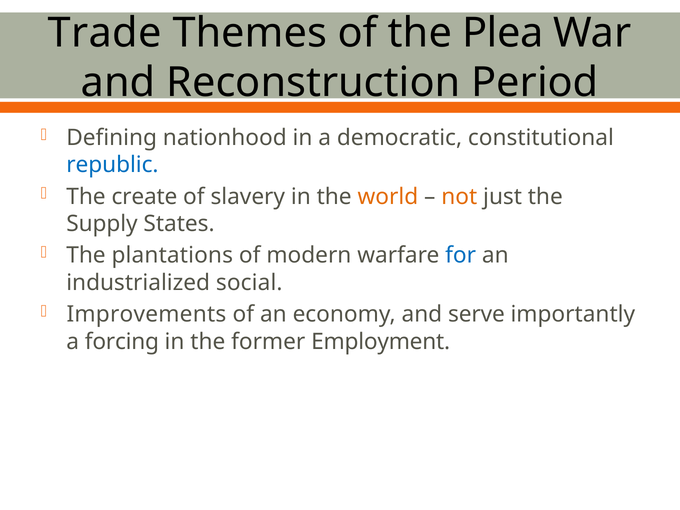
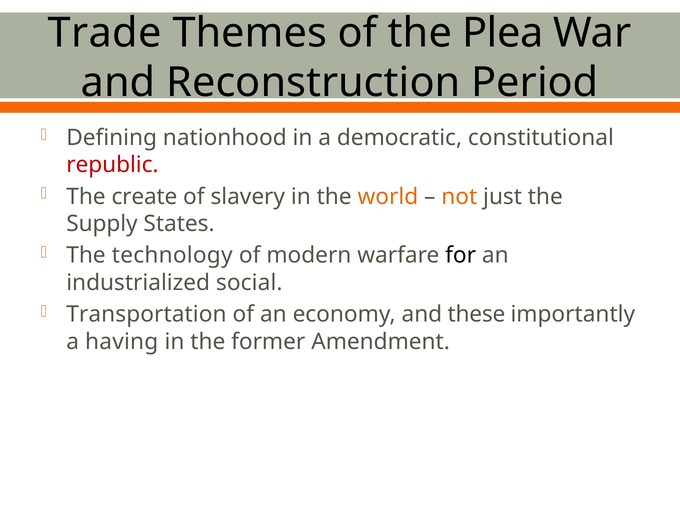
republic colour: blue -> red
plantations: plantations -> technology
for colour: blue -> black
Improvements: Improvements -> Transportation
serve: serve -> these
forcing: forcing -> having
Employment: Employment -> Amendment
